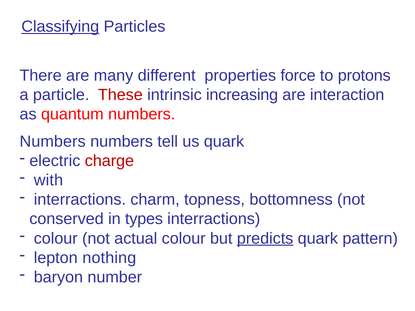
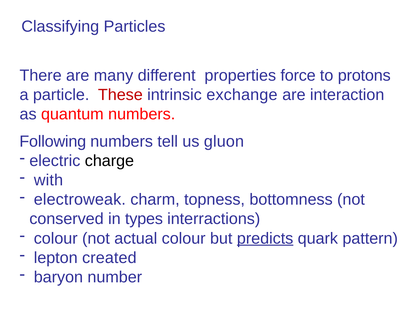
Classifying underline: present -> none
increasing: increasing -> exchange
Numbers at (53, 142): Numbers -> Following
us quark: quark -> gluon
charge colour: red -> black
interractions at (80, 200): interractions -> electroweak
nothing: nothing -> created
